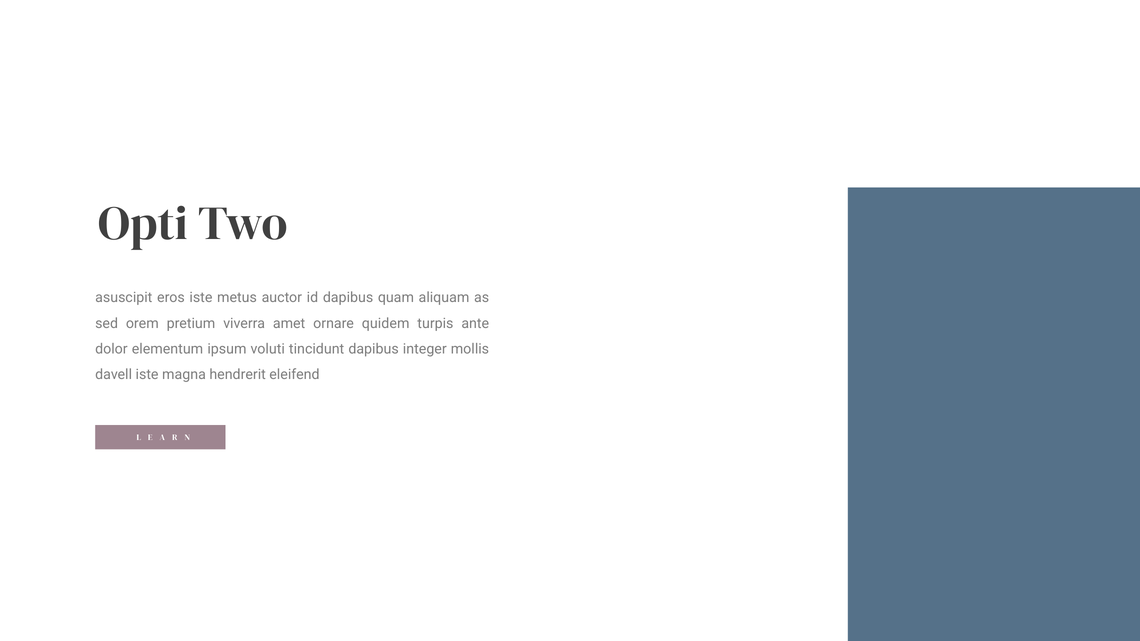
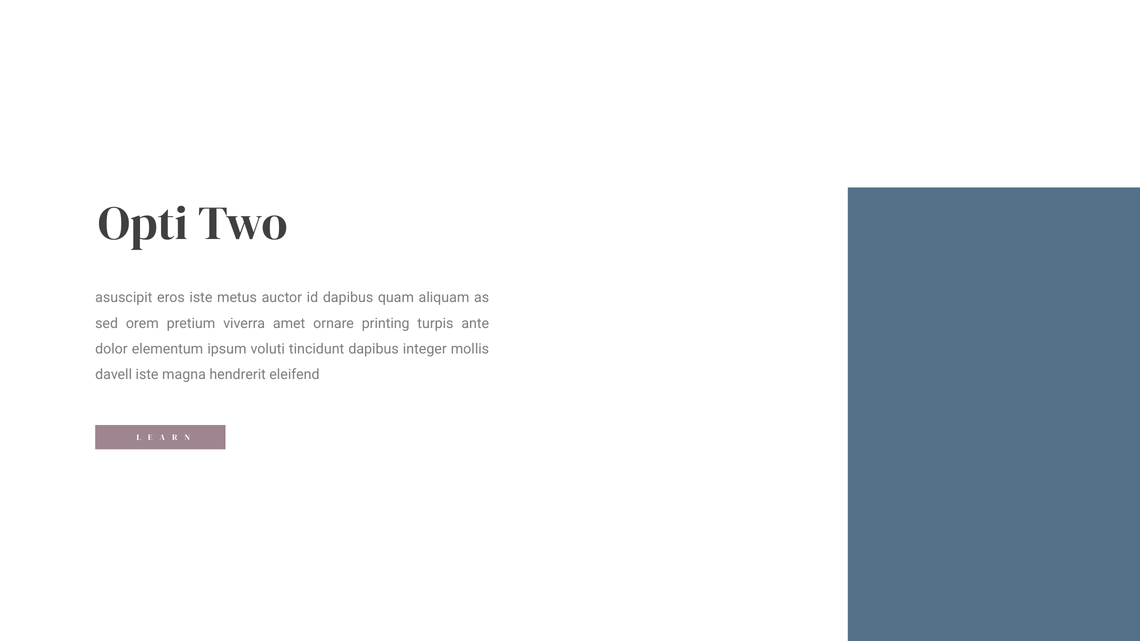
quidem: quidem -> printing
